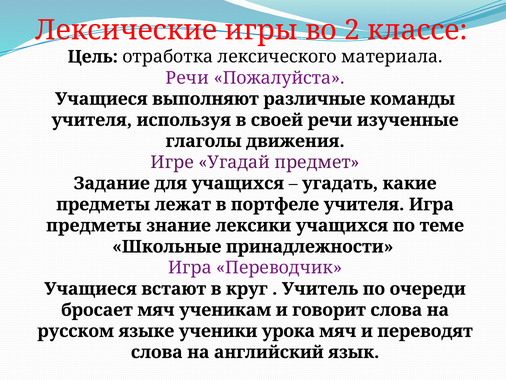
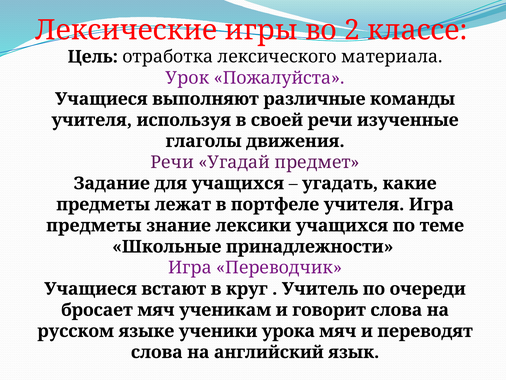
Речи at (187, 78): Речи -> Урок
Игре at (172, 162): Игре -> Речи
